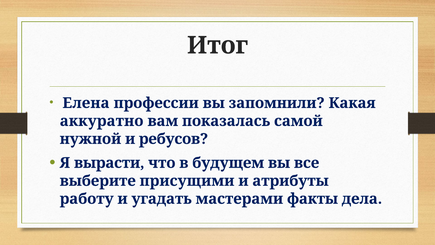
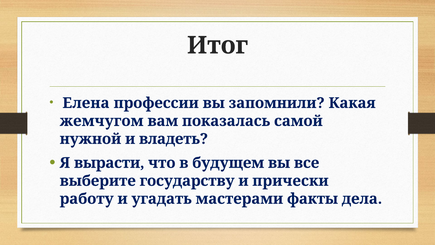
аккуратно: аккуратно -> жемчугом
ребусов: ребусов -> владеть
присущими: присущими -> государству
атрибуты: атрибуты -> прически
